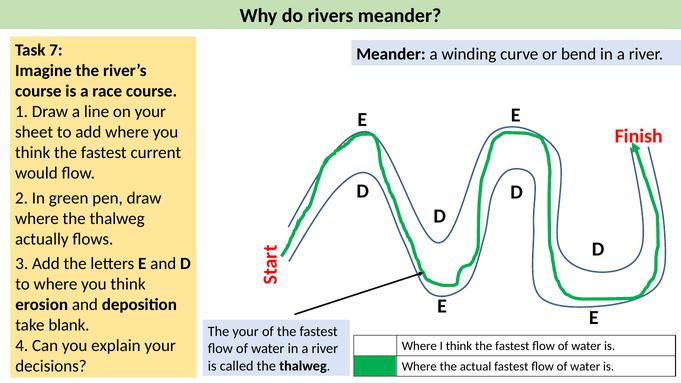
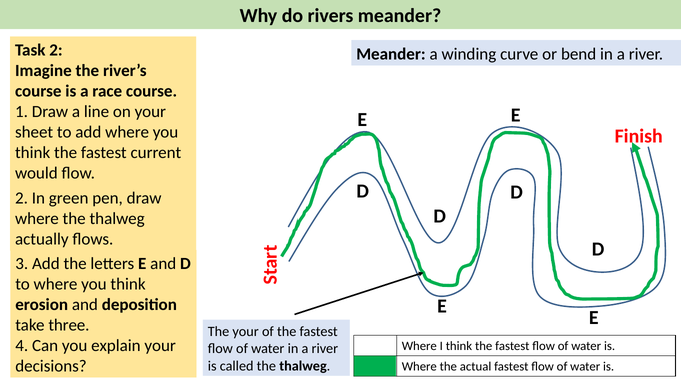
Task 7: 7 -> 2
blank: blank -> three
